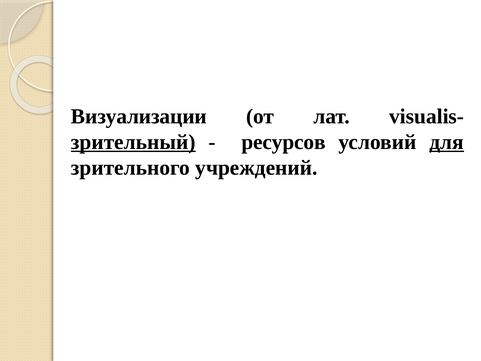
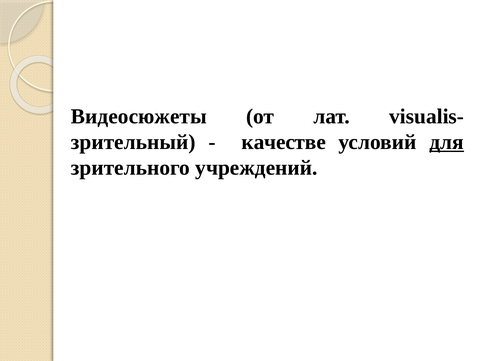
Визуализации: Визуализации -> Видеосюжеты
зрительный underline: present -> none
ресурсов: ресурсов -> качестве
